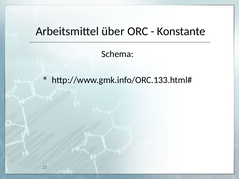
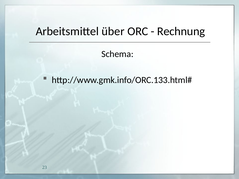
Konstante: Konstante -> Rechnung
